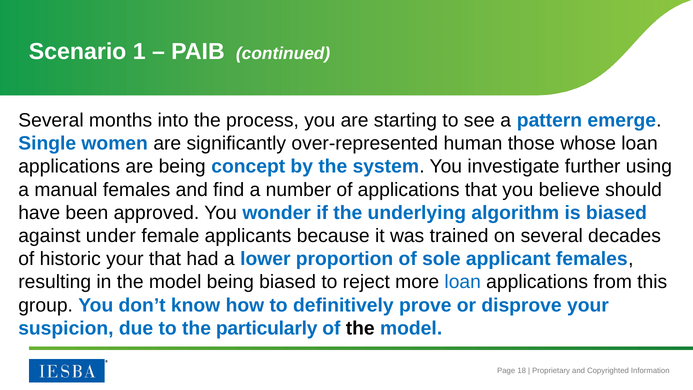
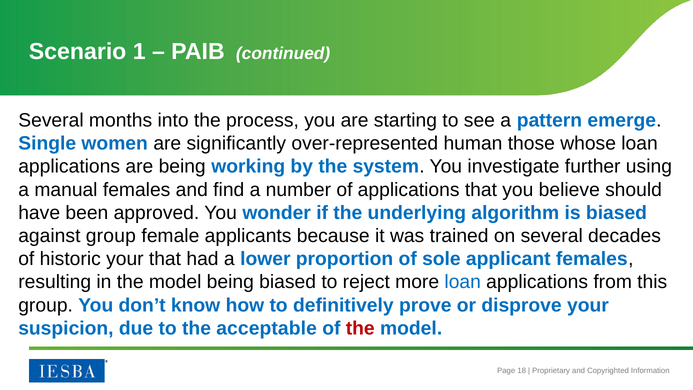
concept: concept -> working
against under: under -> group
particularly: particularly -> acceptable
the at (360, 328) colour: black -> red
